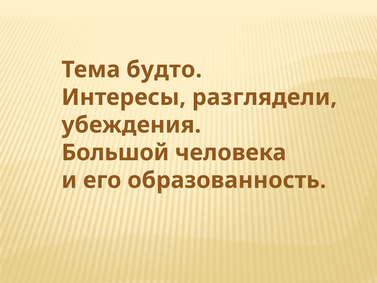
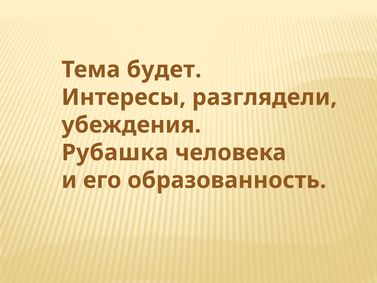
будто: будто -> будет
Большой: Большой -> Рубашка
